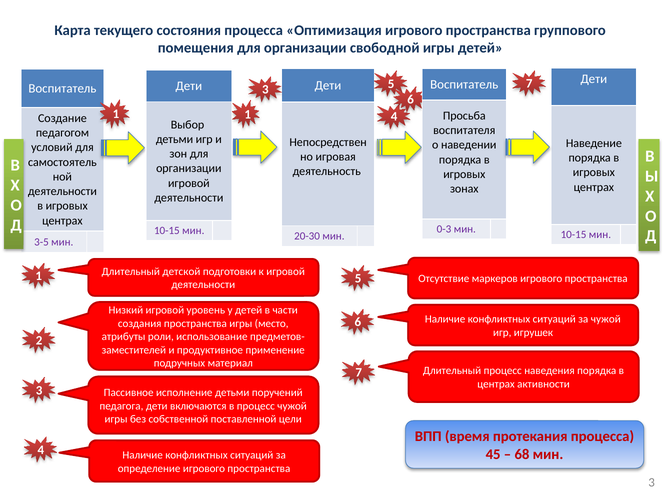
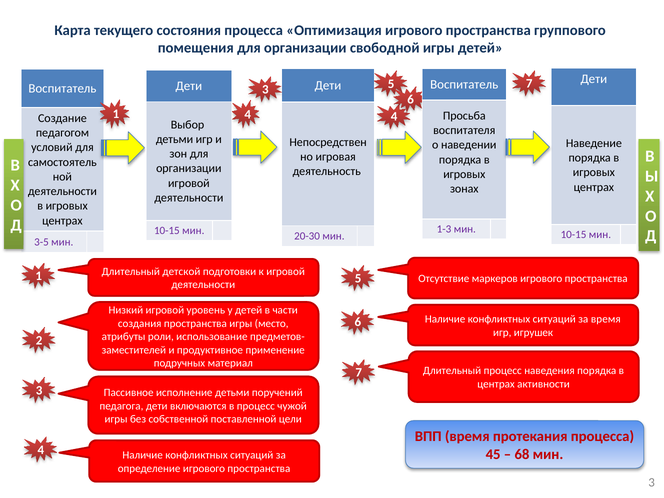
1 1: 1 -> 4
0-3: 0-3 -> 1-3
за чужой: чужой -> время
